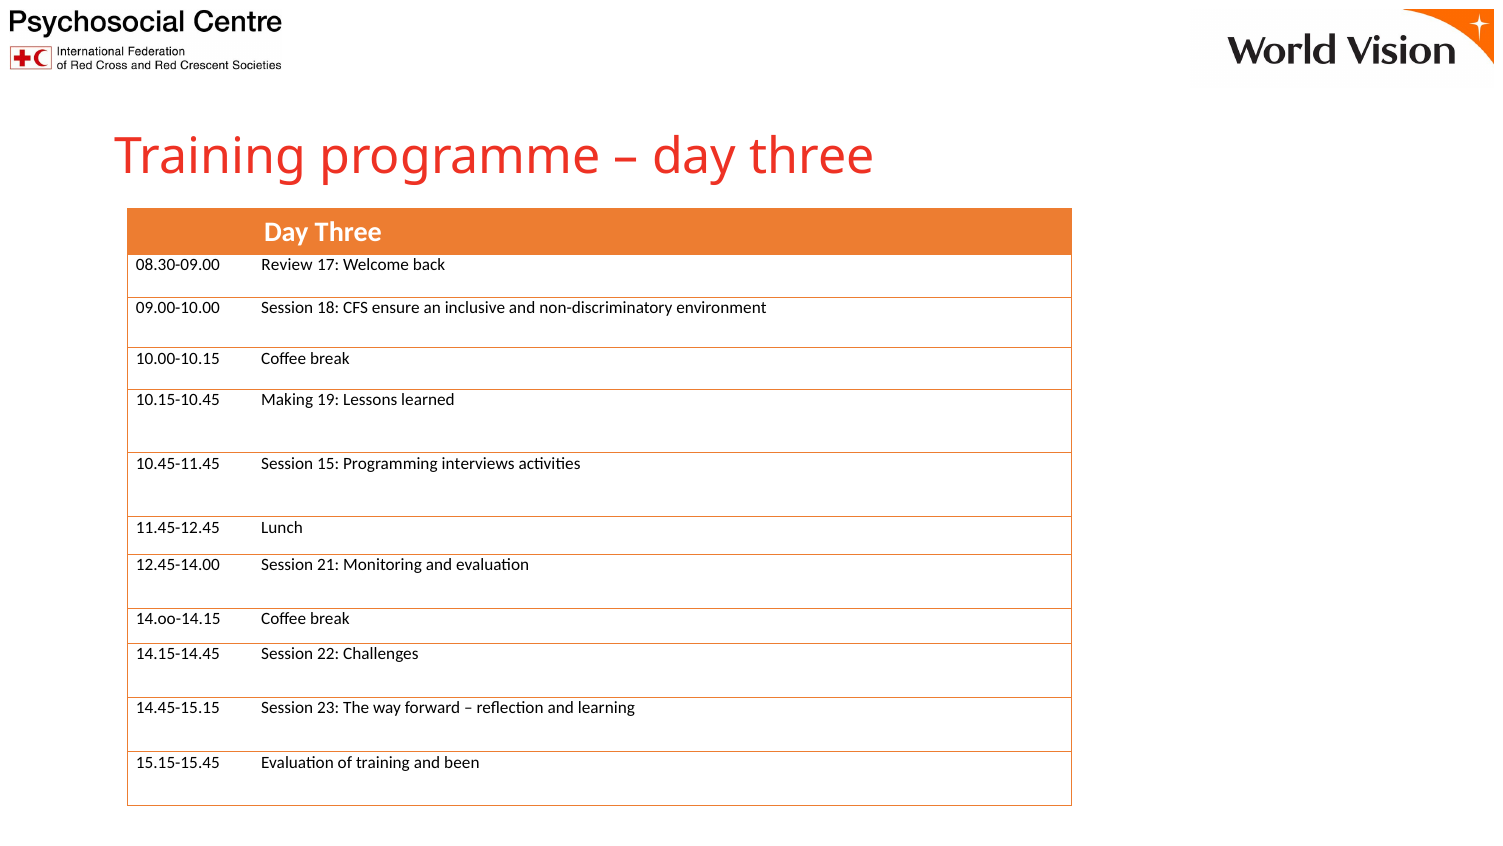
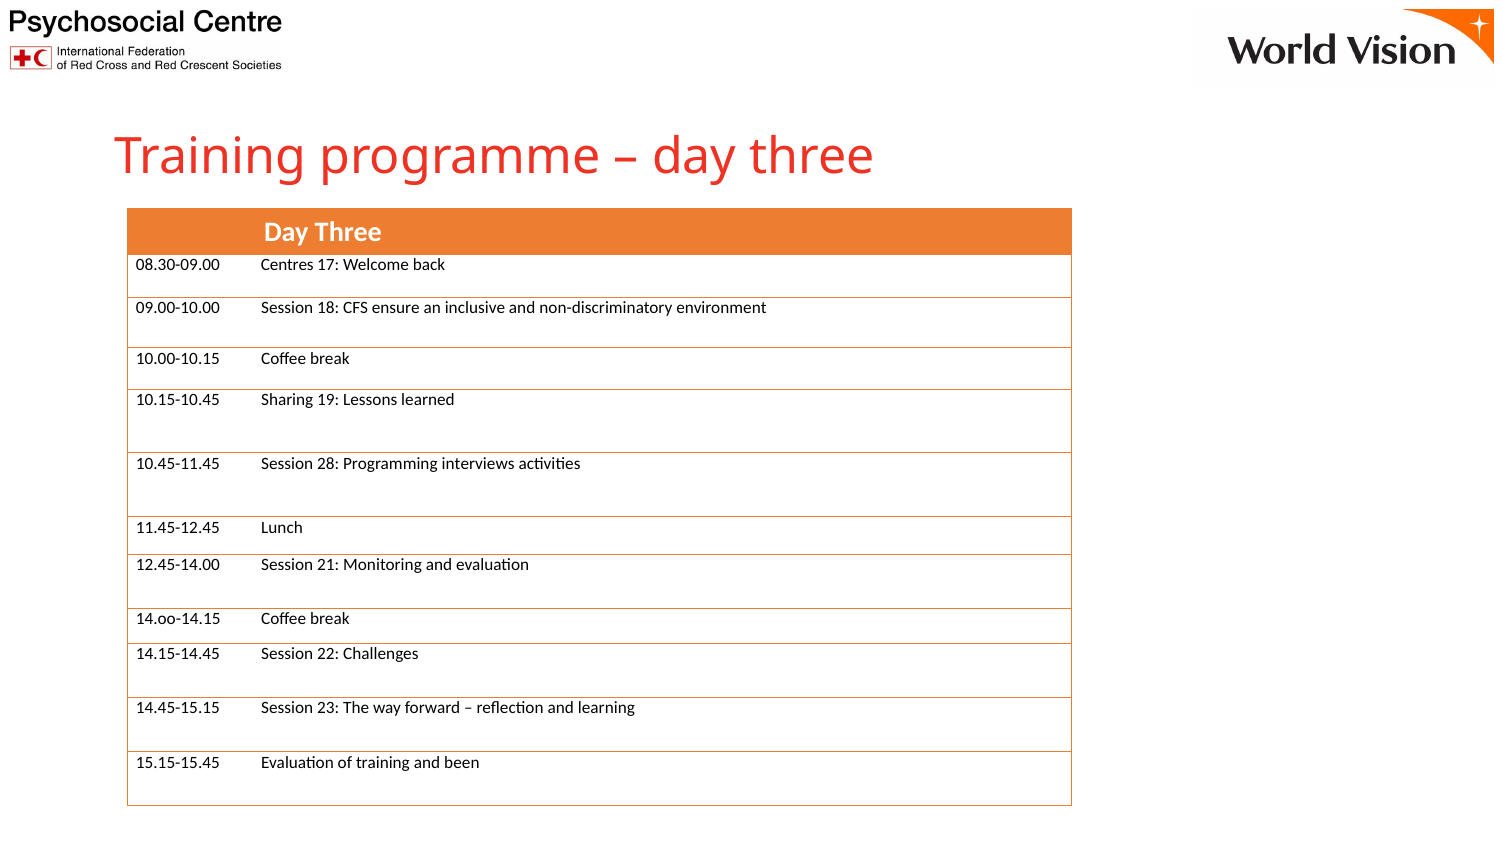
Review: Review -> Centres
Making: Making -> Sharing
15: 15 -> 28
